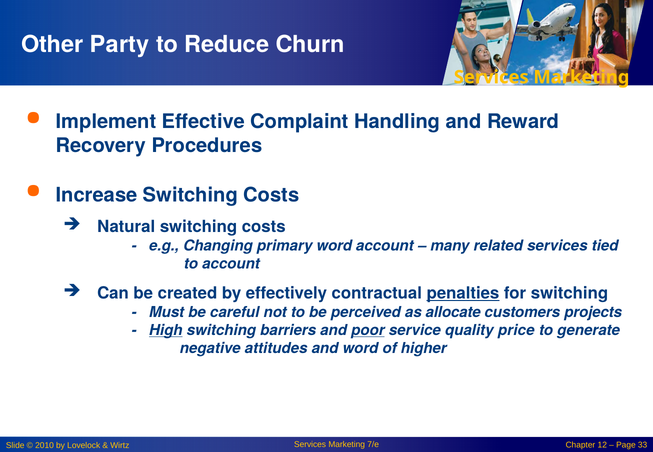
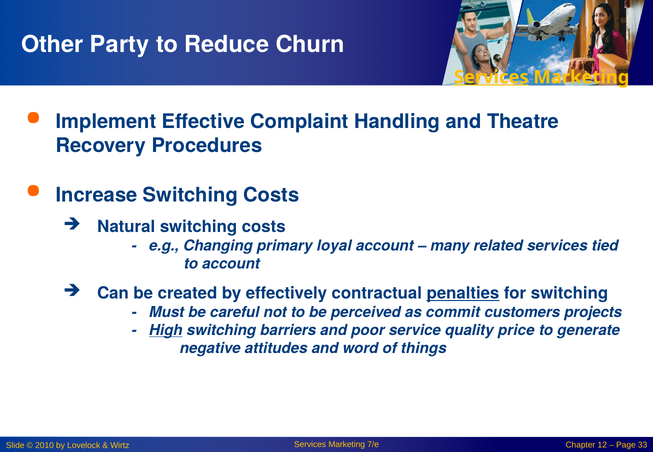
Services at (491, 77) underline: none -> present
Reward: Reward -> Theatre
primary word: word -> loyal
allocate: allocate -> commit
poor underline: present -> none
higher: higher -> things
